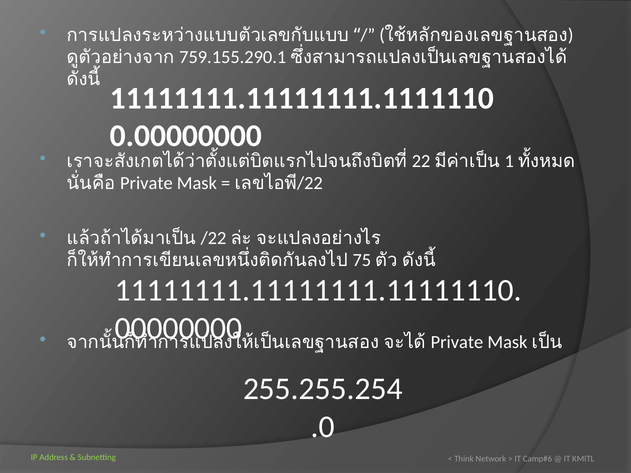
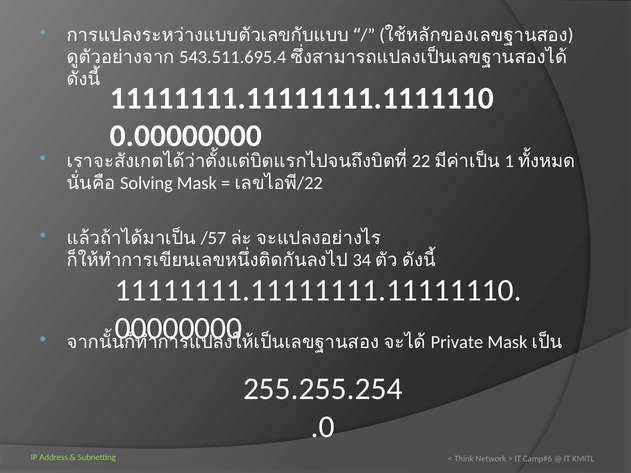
759.155.290.1: 759.155.290.1 -> 543.511.695.4
Private at (146, 183): Private -> Solving
/22 at (214, 238): /22 -> /57
75: 75 -> 34
